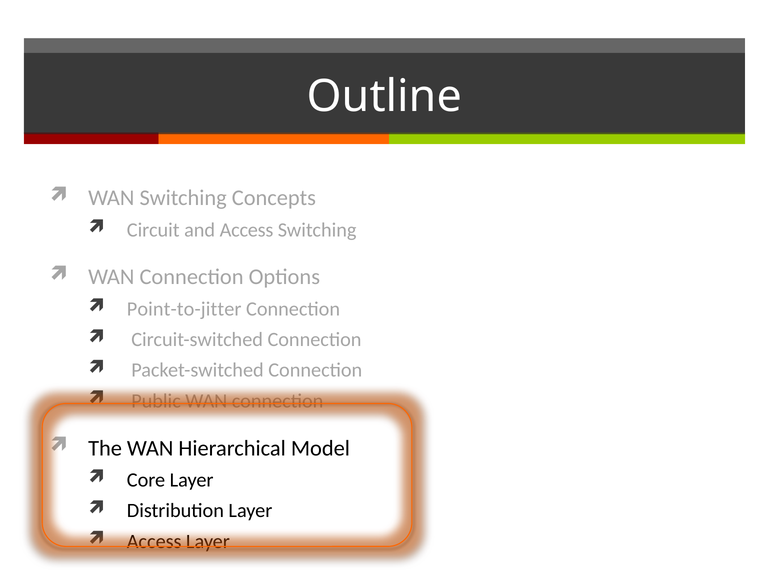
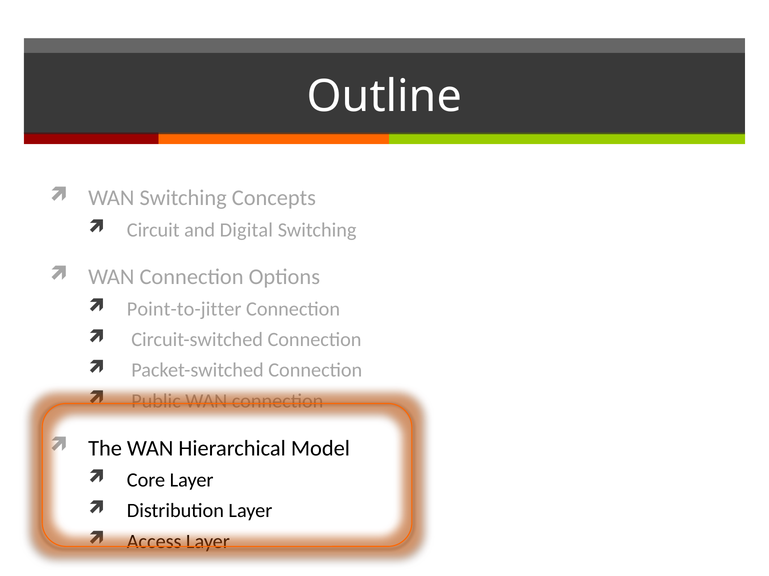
and Access: Access -> Digital
